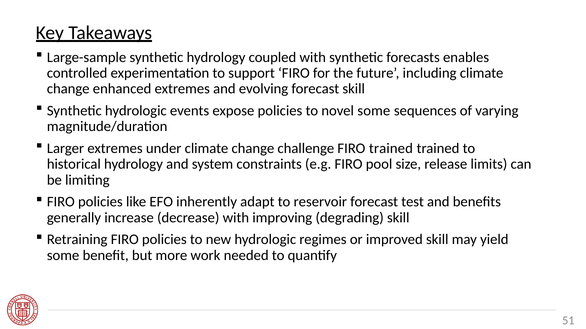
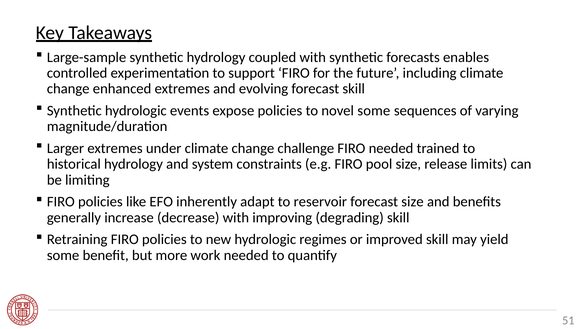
FIRO trained: trained -> needed
forecast test: test -> size
